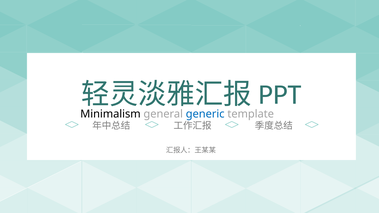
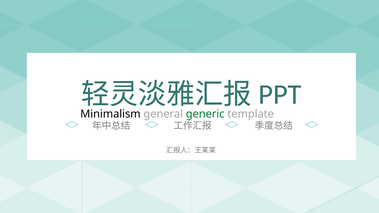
generic colour: blue -> green
